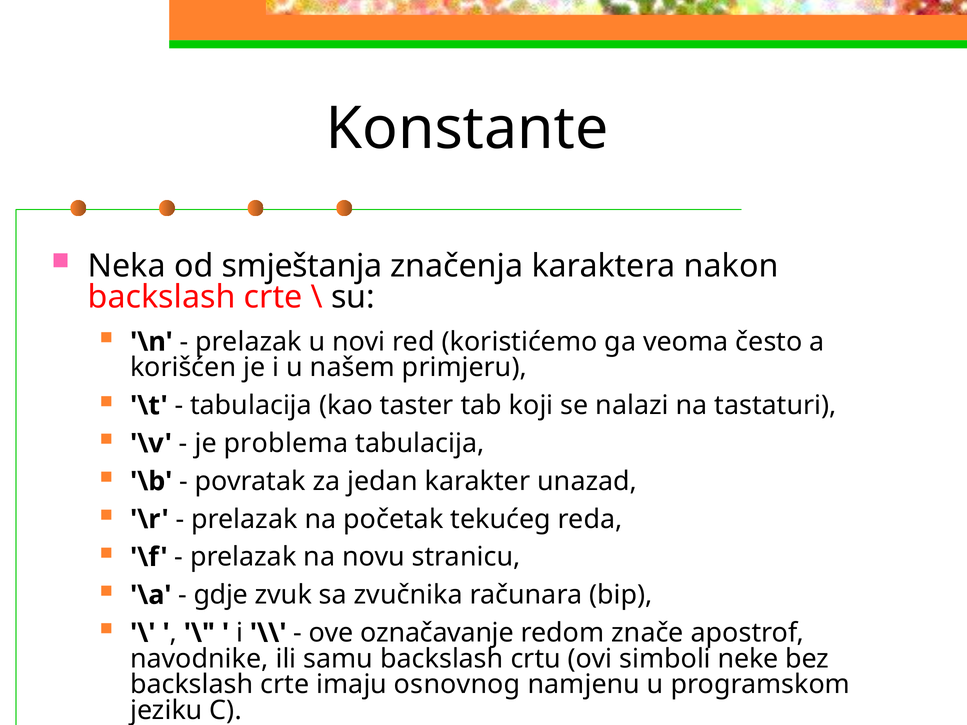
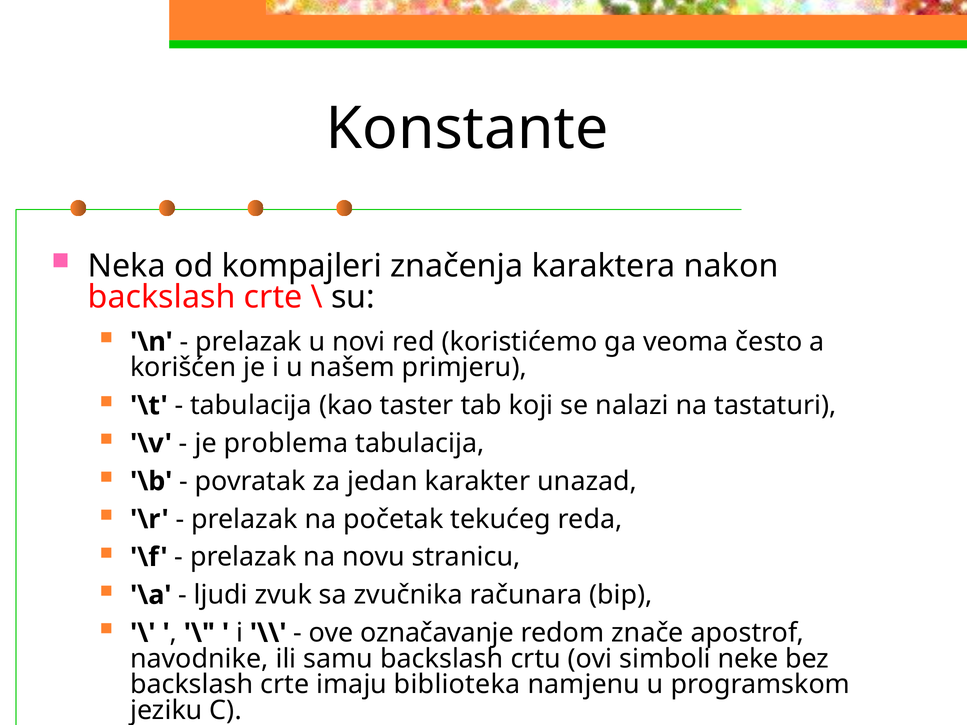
smještanja: smještanja -> kompajleri
gdje: gdje -> ljudi
osnovnog: osnovnog -> biblioteka
